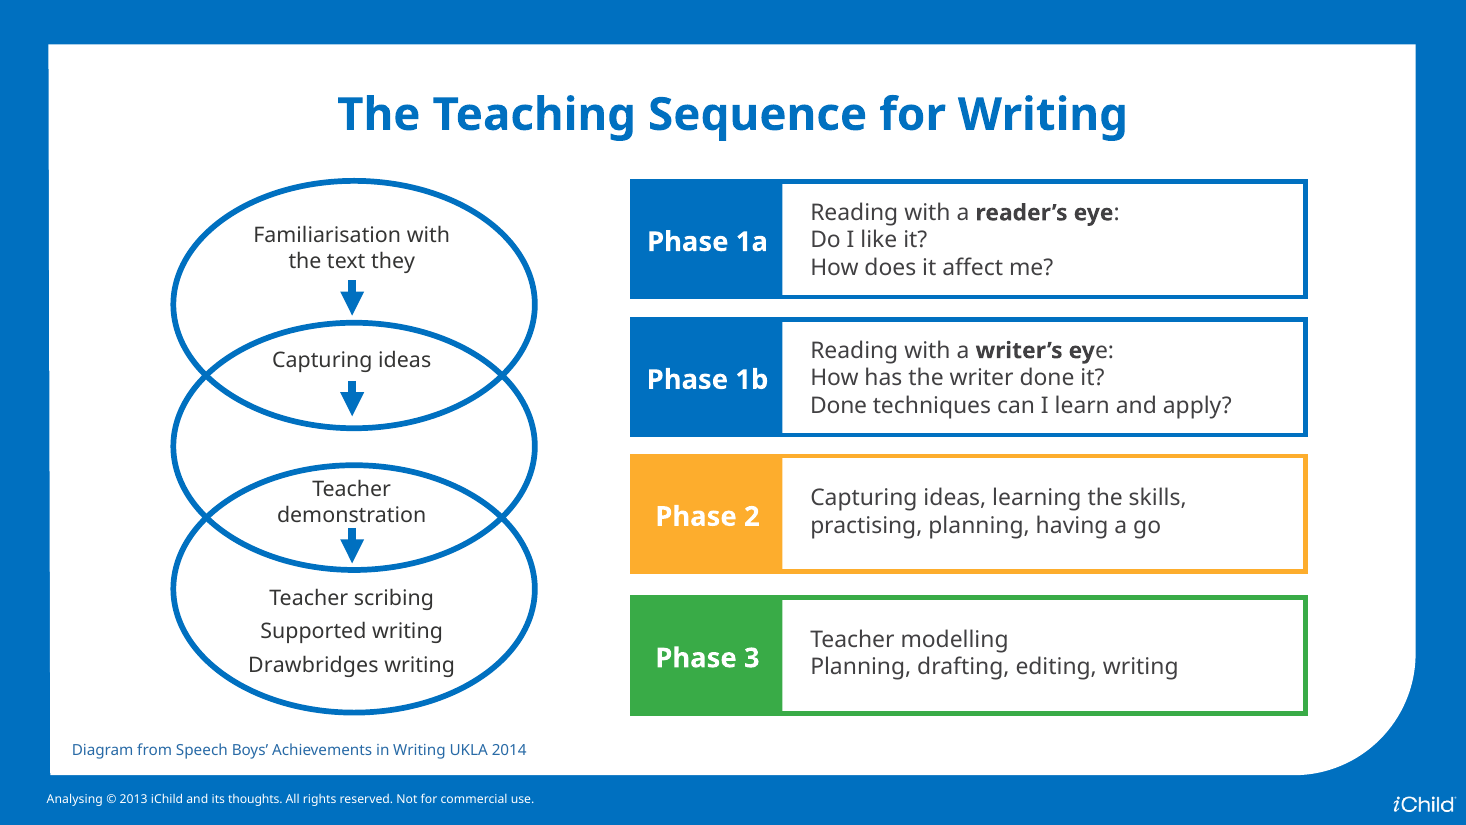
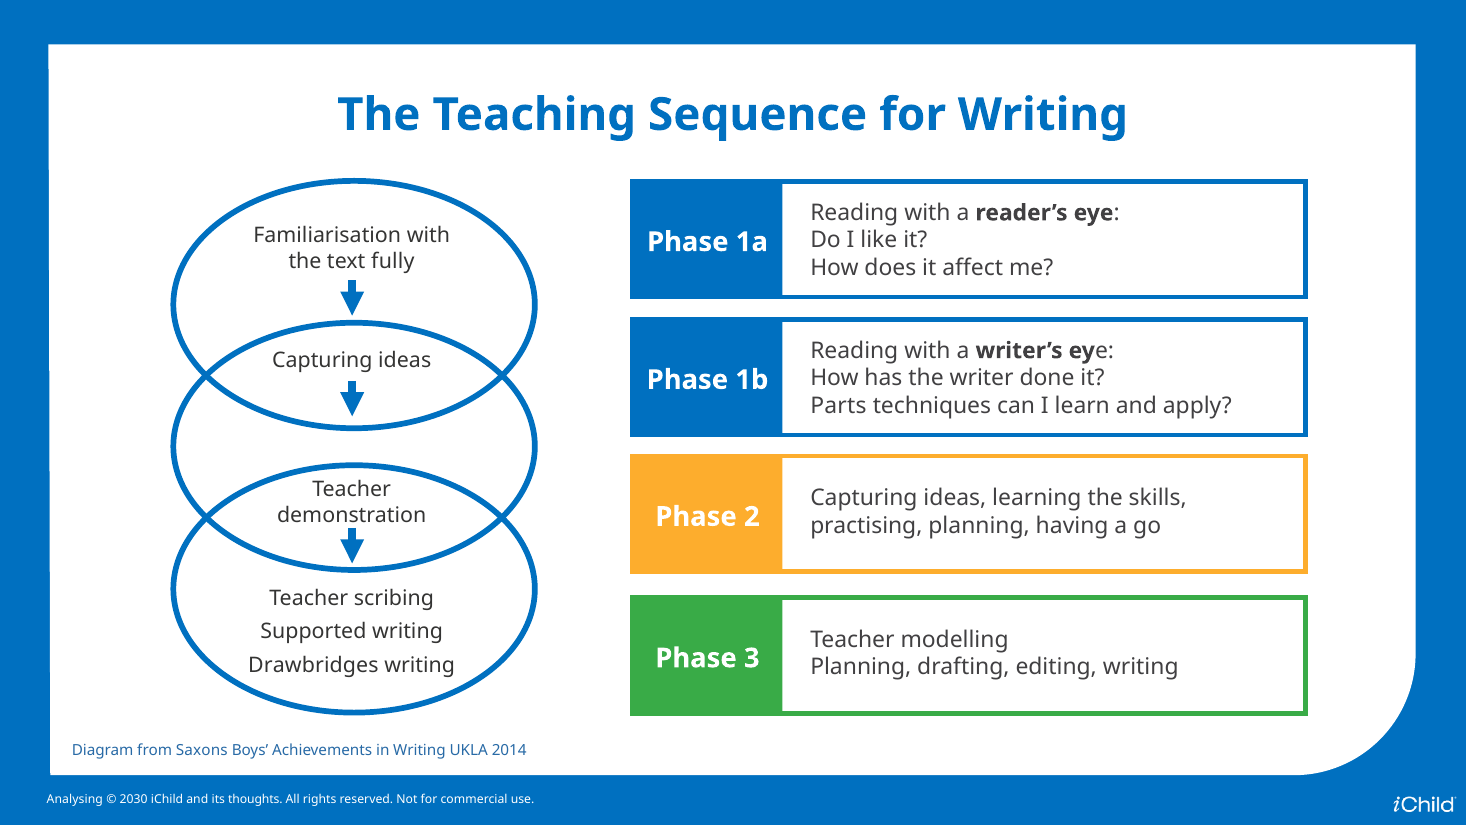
they: they -> fully
Done at (839, 405): Done -> Parts
Speech: Speech -> Saxons
2013: 2013 -> 2030
